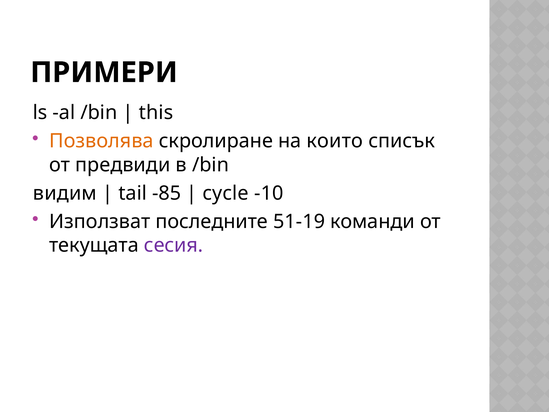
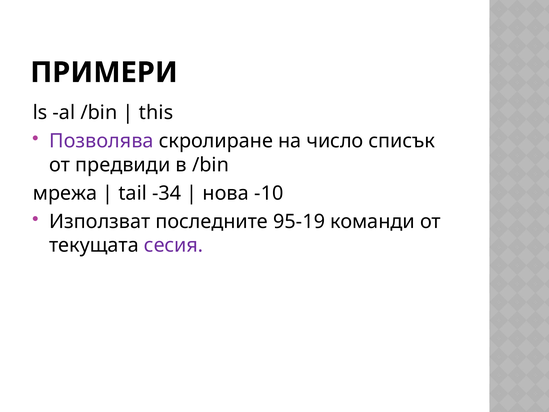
Позволява colour: orange -> purple
които: които -> число
видим: видим -> мрежа
-85: -85 -> -34
cycle: cycle -> нова
51-19: 51-19 -> 95-19
